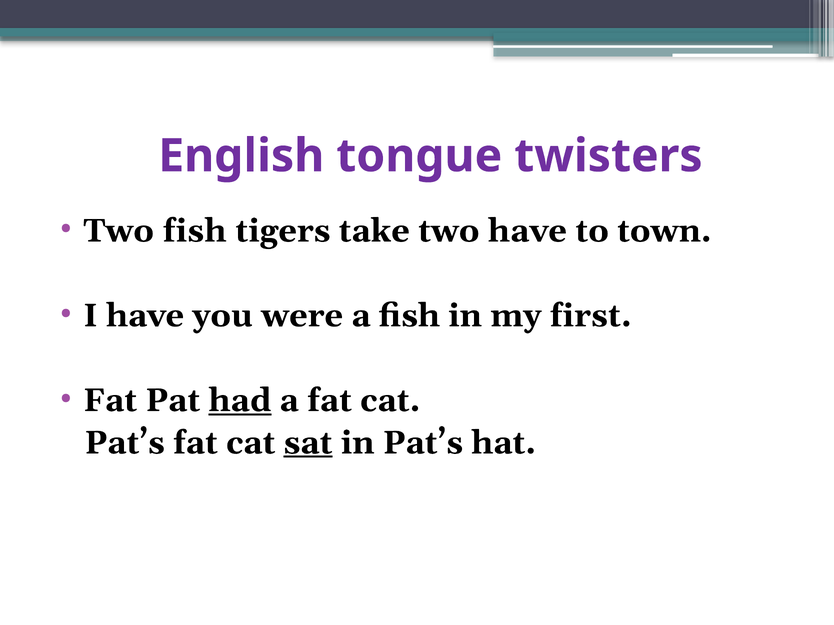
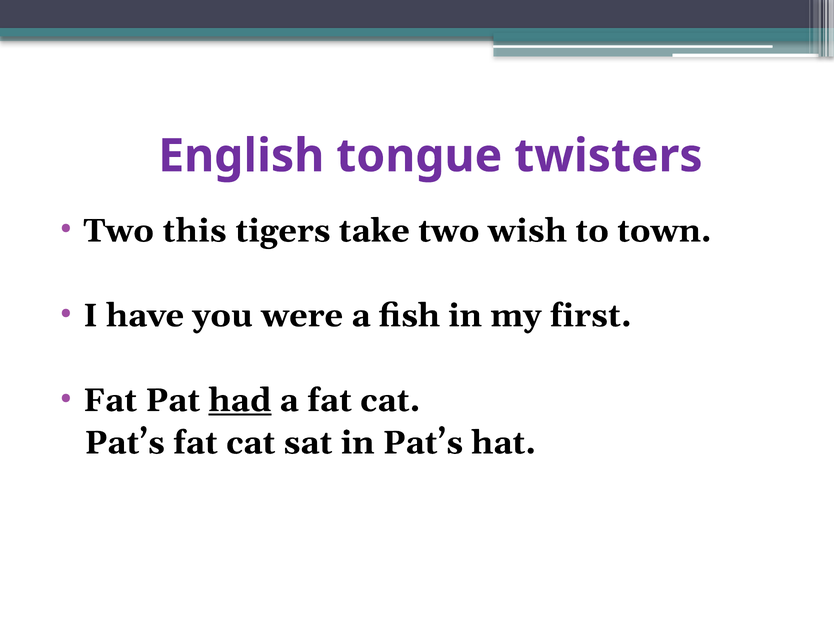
Two fish: fish -> this
two have: have -> wish
sat underline: present -> none
